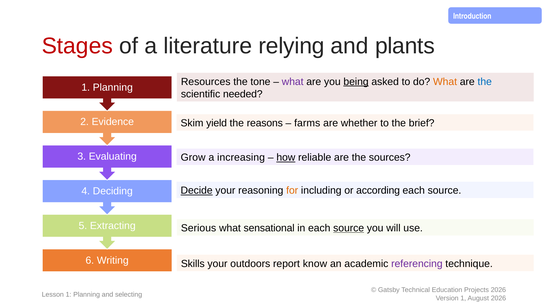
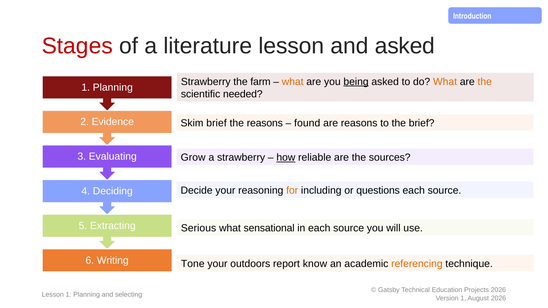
literature relying: relying -> lesson
and plants: plants -> asked
Resources at (206, 82): Resources -> Strawberry
tone: tone -> farm
what at (293, 82) colour: purple -> orange
the at (485, 82) colour: blue -> orange
Skim yield: yield -> brief
farms: farms -> found
are whether: whether -> reasons
a increasing: increasing -> strawberry
Decide underline: present -> none
according: according -> questions
source at (349, 228) underline: present -> none
Skills: Skills -> Tone
referencing colour: purple -> orange
